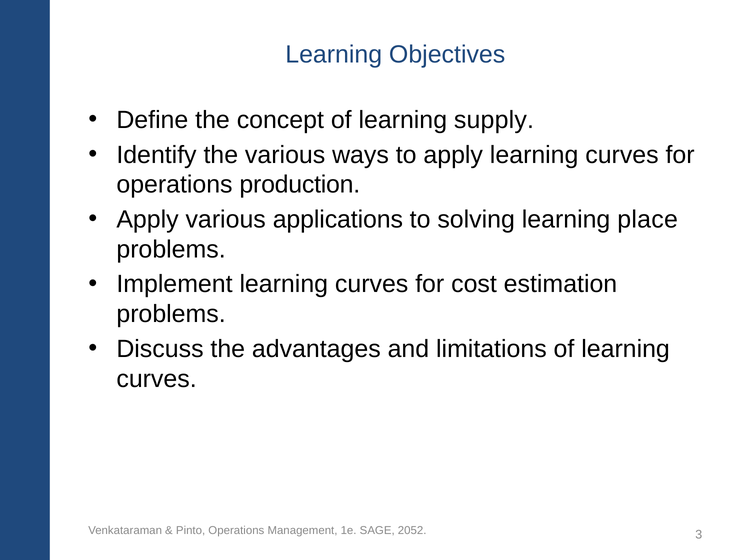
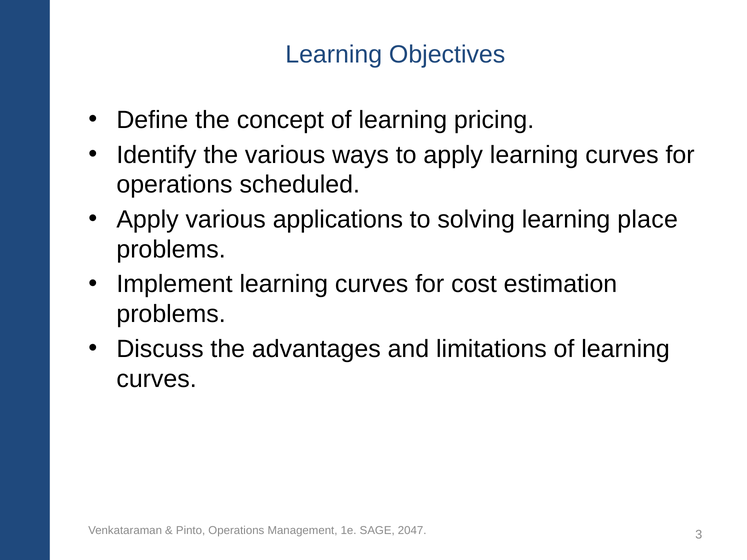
supply: supply -> pricing
production: production -> scheduled
2052: 2052 -> 2047
